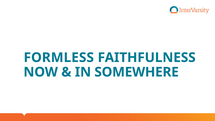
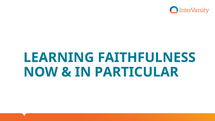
FORMLESS: FORMLESS -> LEARNING
SOMEWHERE: SOMEWHERE -> PARTICULAR
